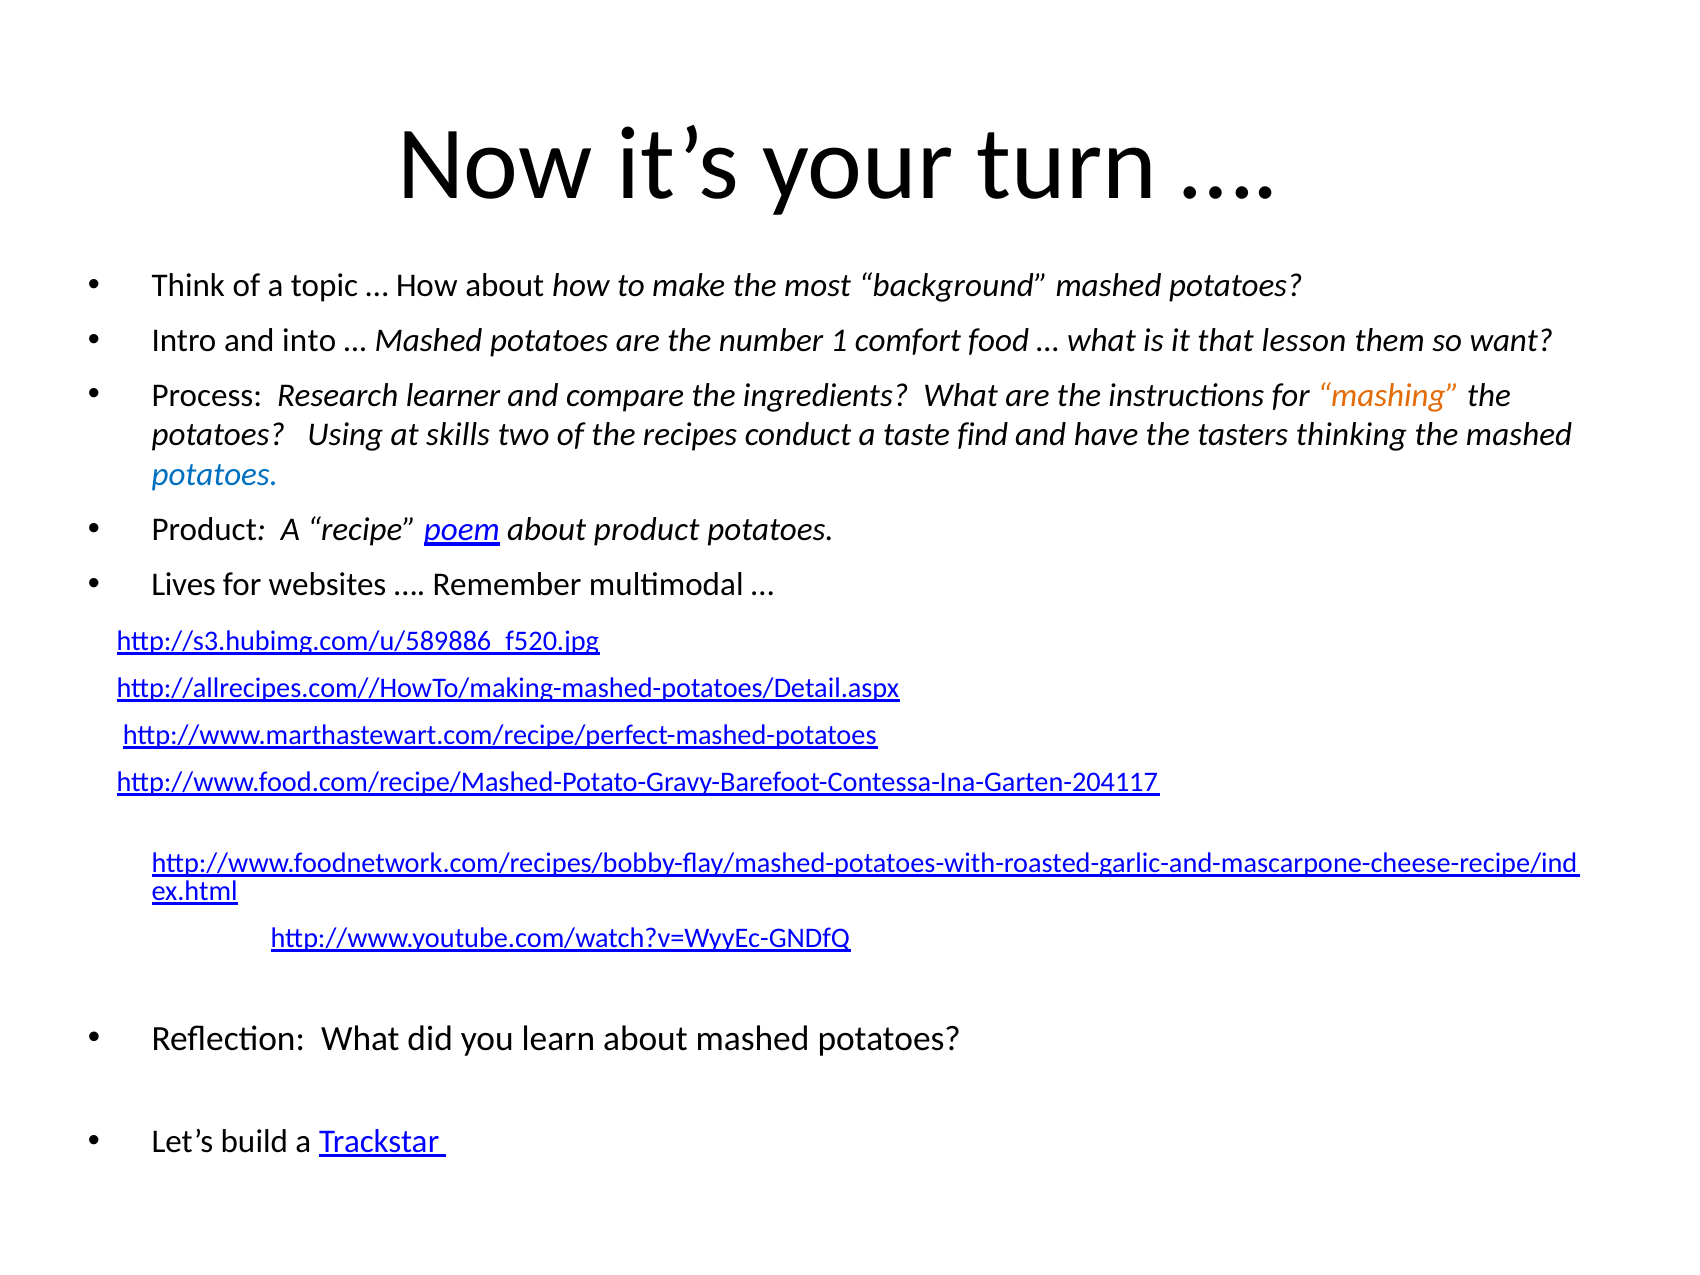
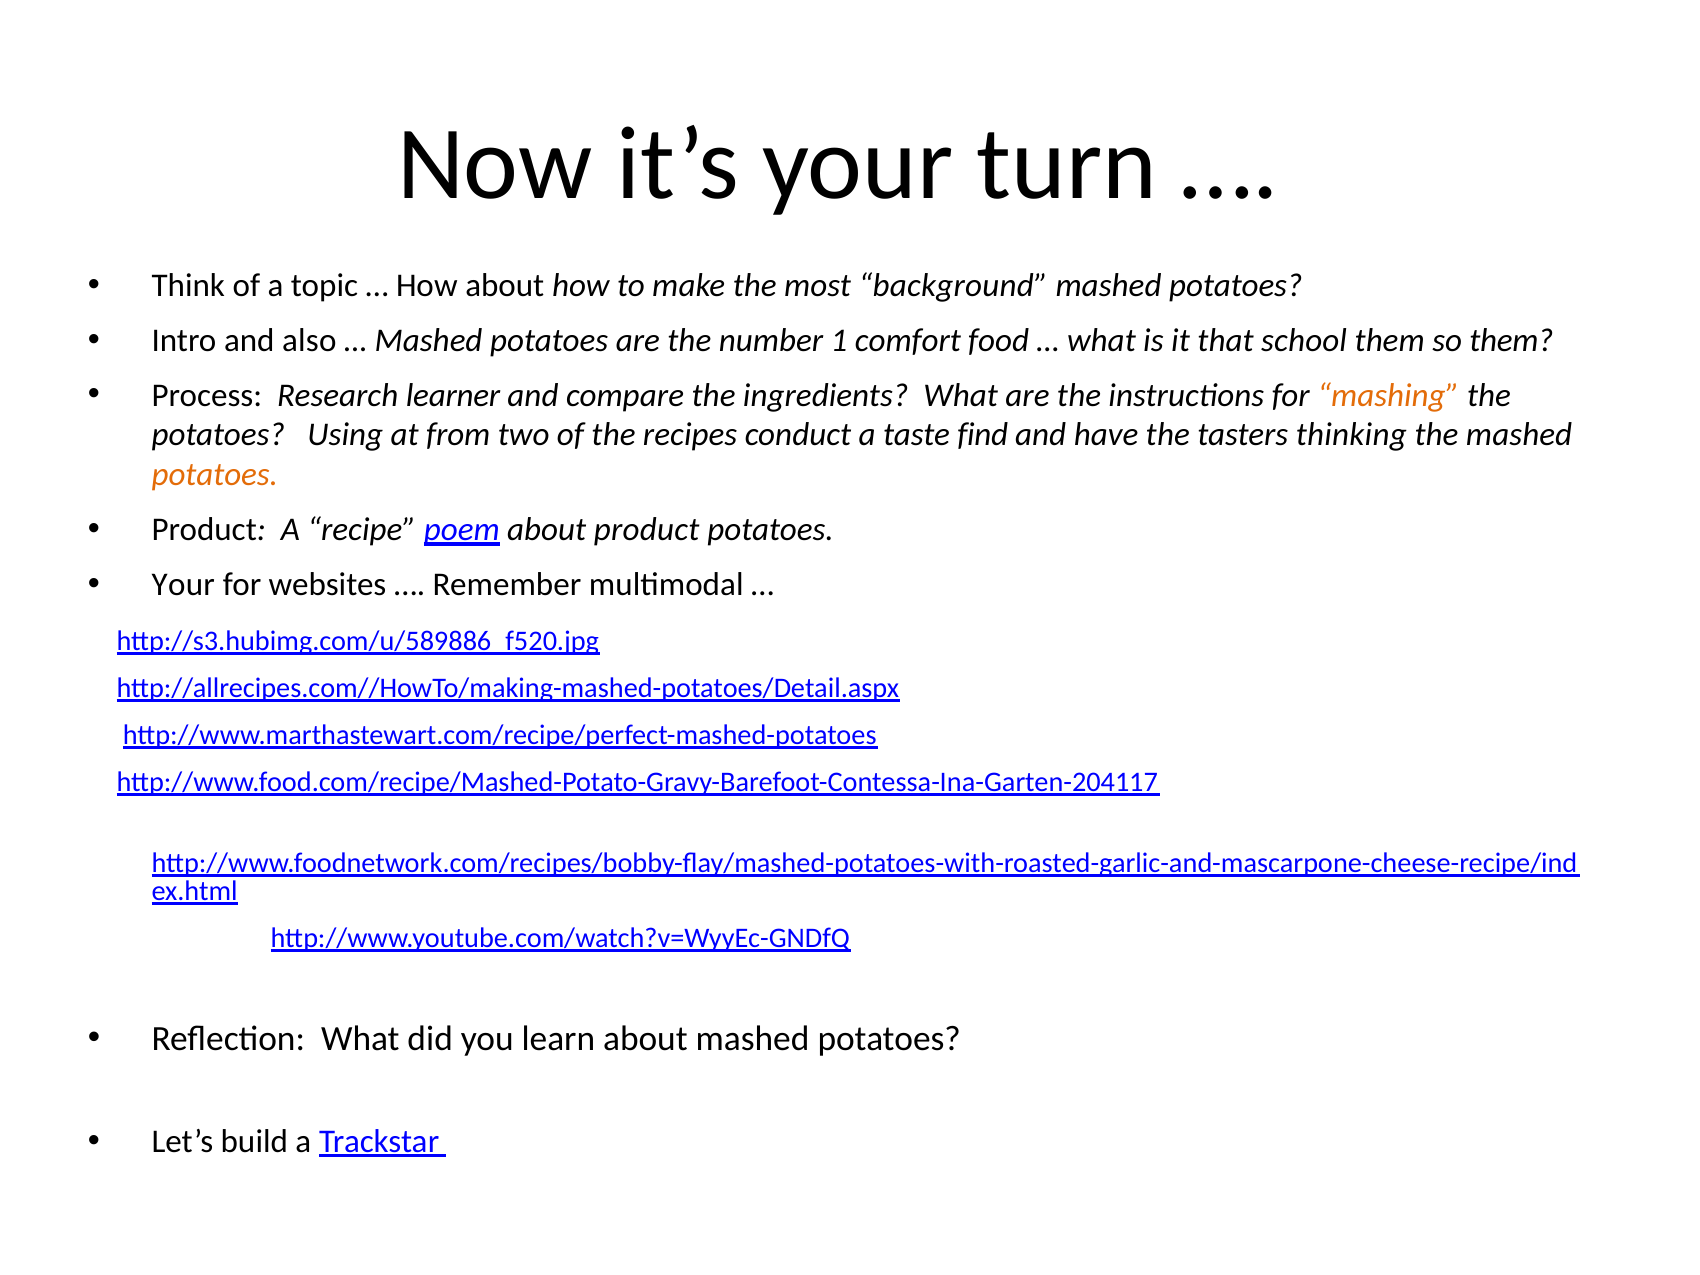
into: into -> also
lesson: lesson -> school
so want: want -> them
skills: skills -> from
potatoes at (215, 475) colour: blue -> orange
Lives at (184, 585): Lives -> Your
